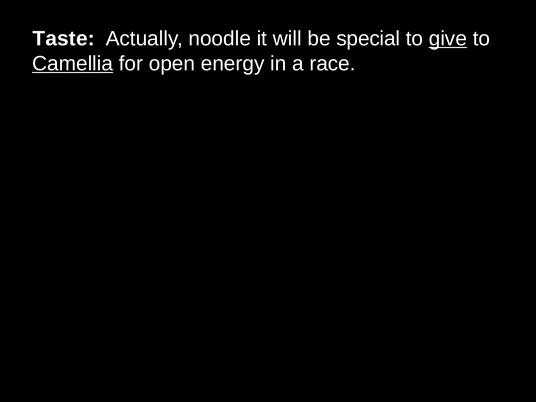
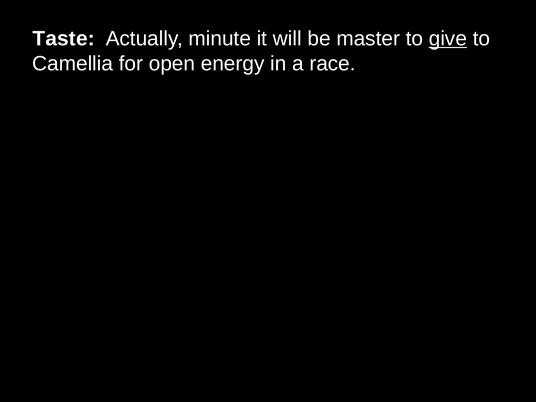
noodle: noodle -> minute
special: special -> master
Camellia underline: present -> none
